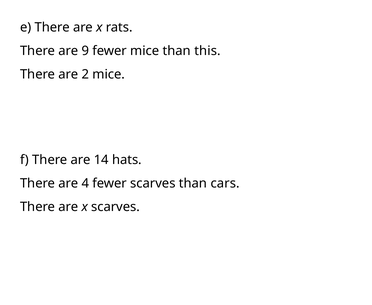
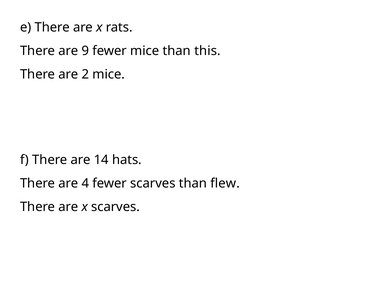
cars: cars -> flew
